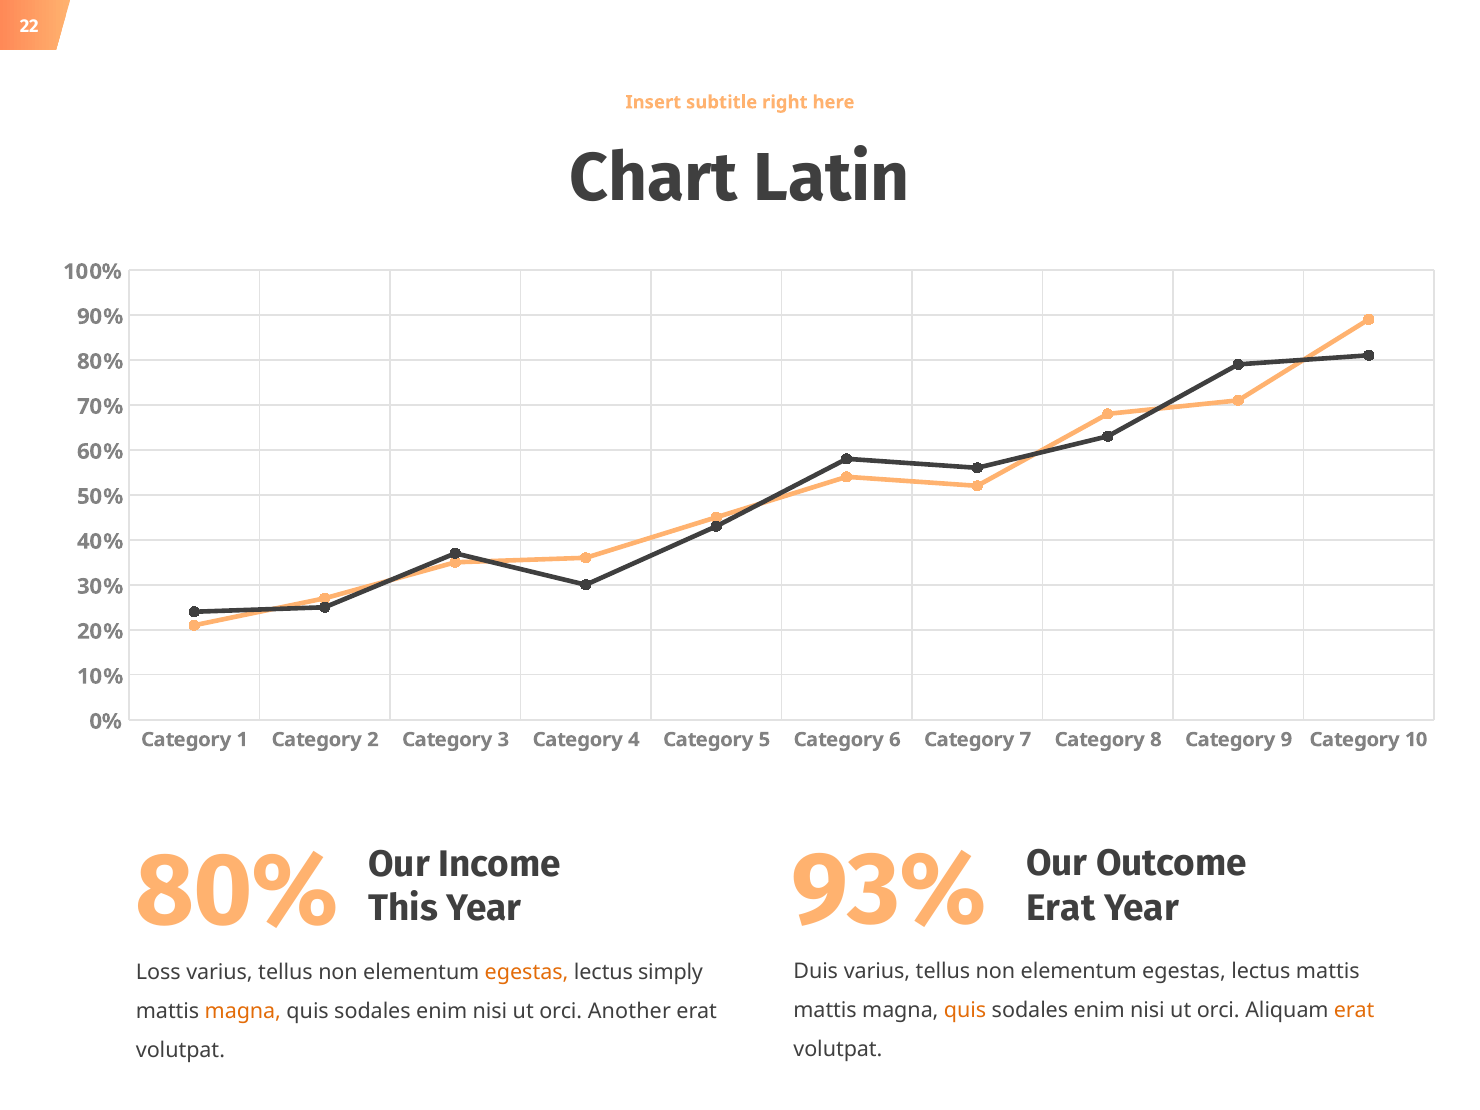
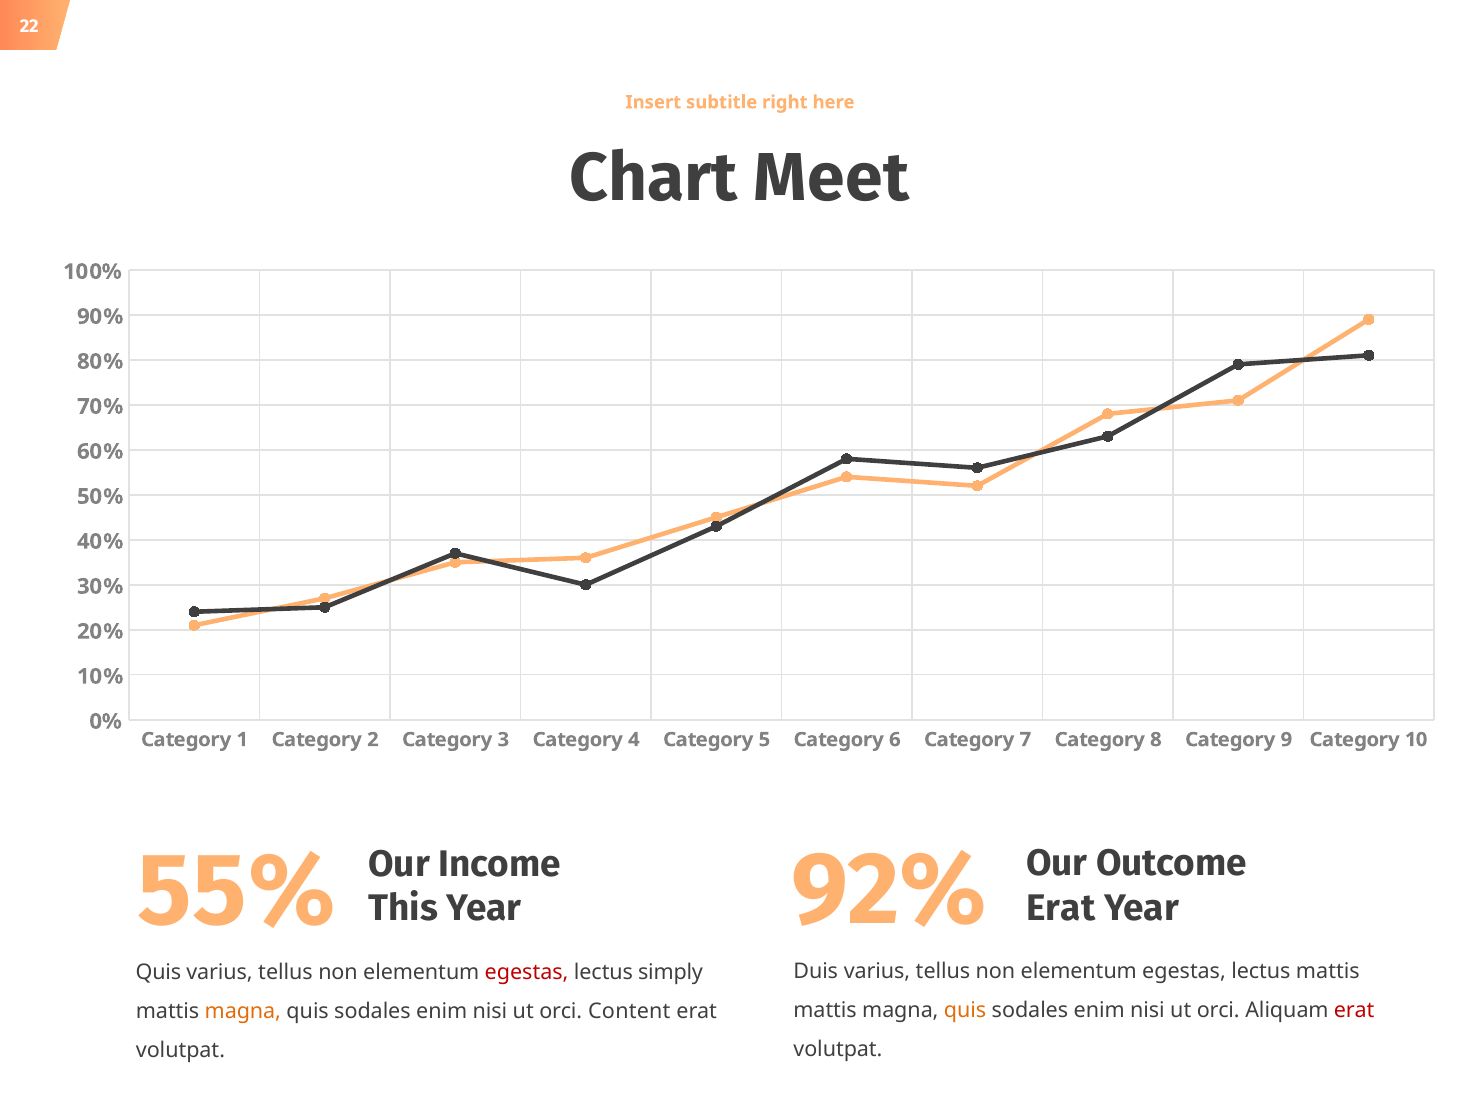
Latin: Latin -> Meet
93%: 93% -> 92%
80% at (237, 891): 80% -> 55%
Loss at (158, 972): Loss -> Quis
egestas at (527, 972) colour: orange -> red
erat at (1354, 1011) colour: orange -> red
Another: Another -> Content
